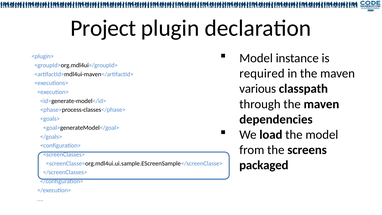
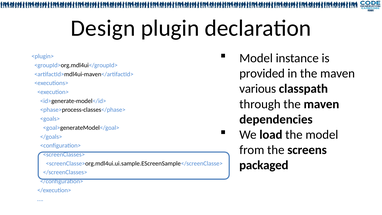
Project: Project -> Design
required: required -> provided
